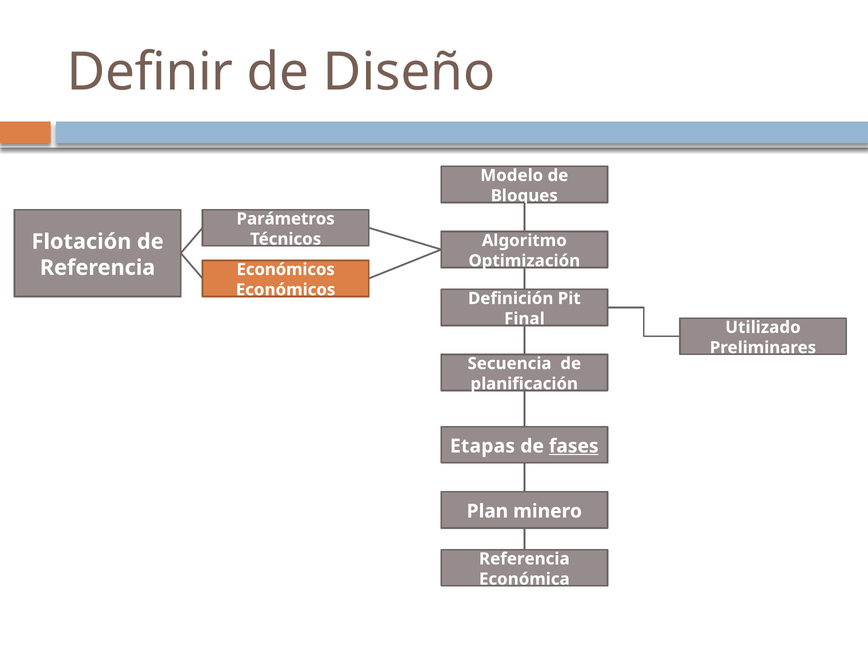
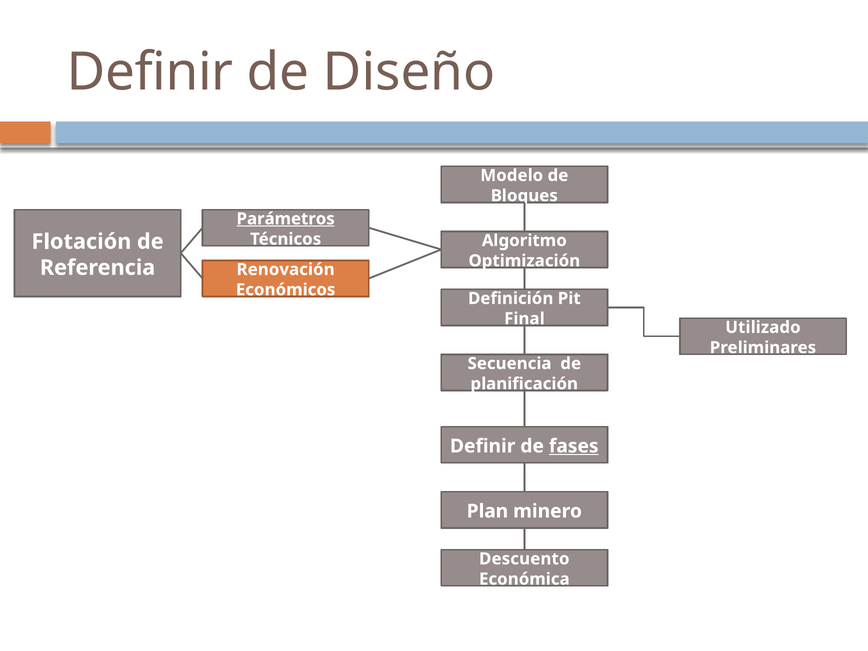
Parámetros underline: none -> present
Económicos at (286, 269): Económicos -> Renovación
Etapas at (483, 446): Etapas -> Definir
Referencia at (524, 559): Referencia -> Descuento
